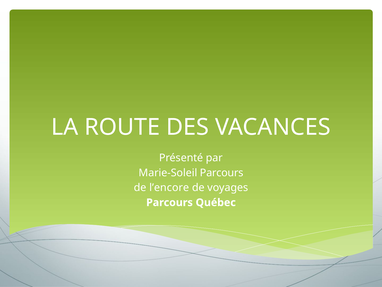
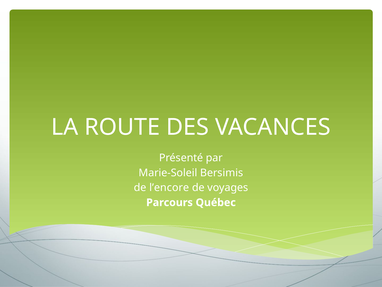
Marie-Soleil Parcours: Parcours -> Bersimis
